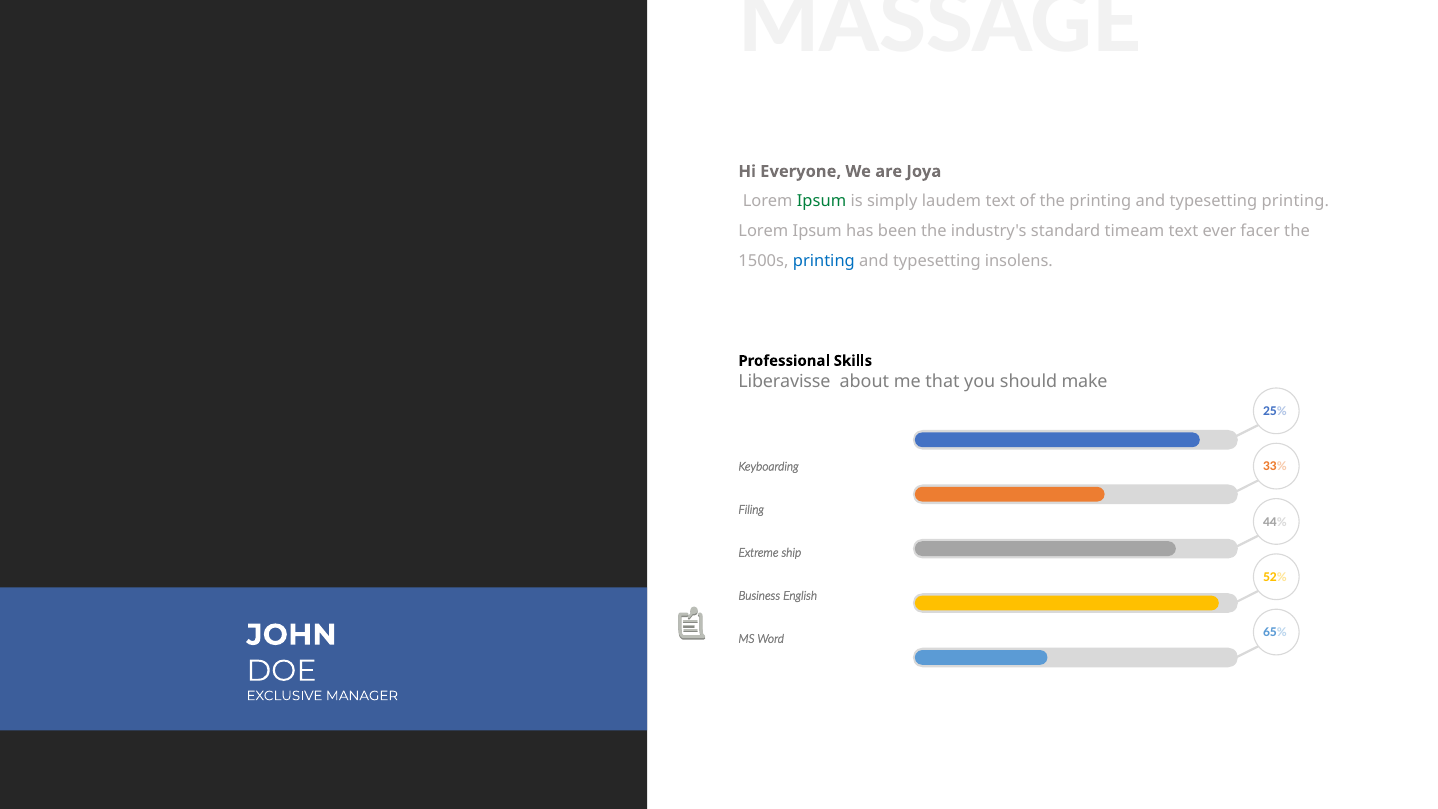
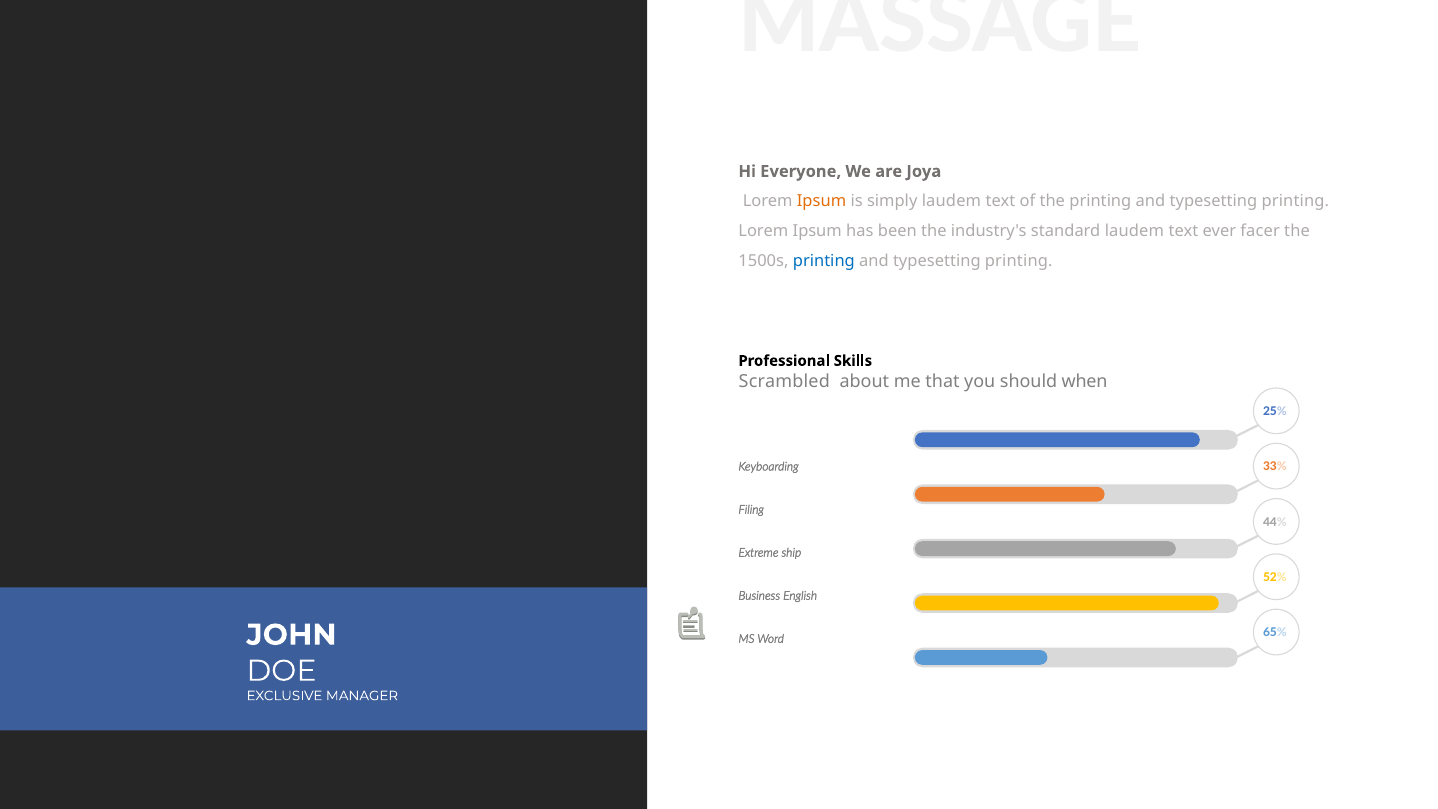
Ipsum at (822, 201) colour: green -> orange
standard timeam: timeam -> laudem
insolens at (1019, 261): insolens -> printing
Liberavisse: Liberavisse -> Scrambled
make: make -> when
